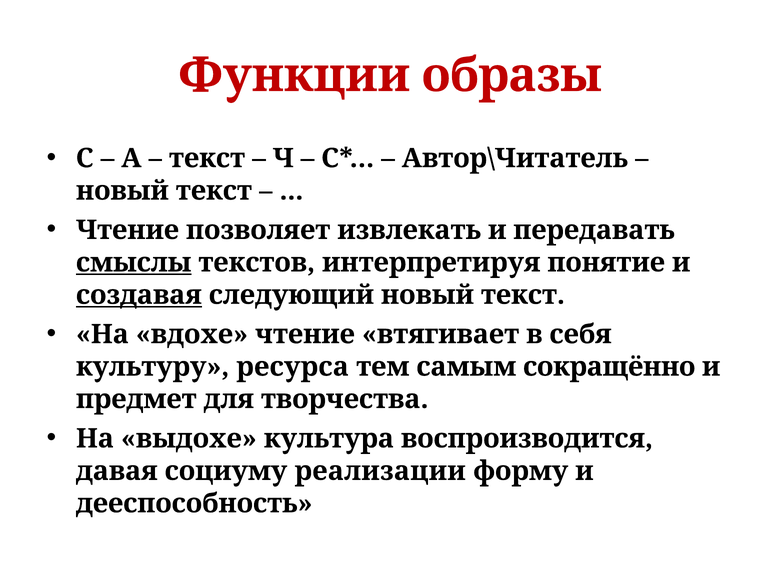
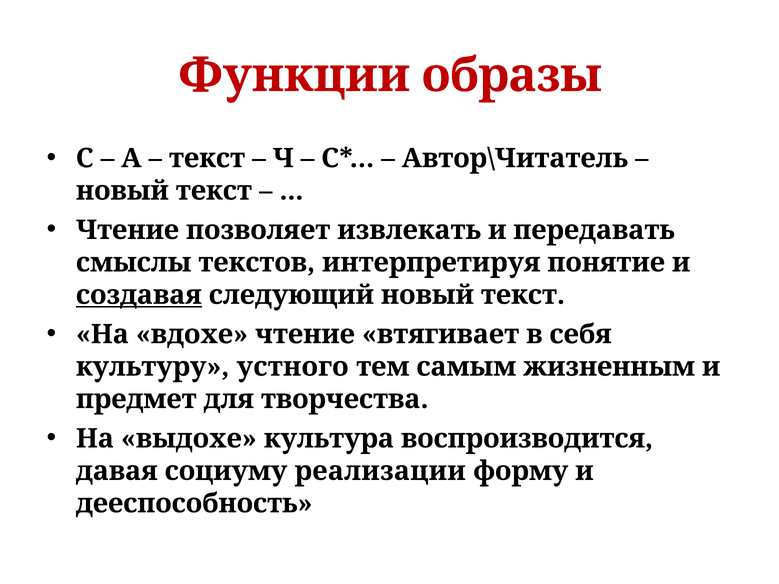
смыслы underline: present -> none
ресурса: ресурса -> устного
сокращённо: сокращённо -> жизненным
